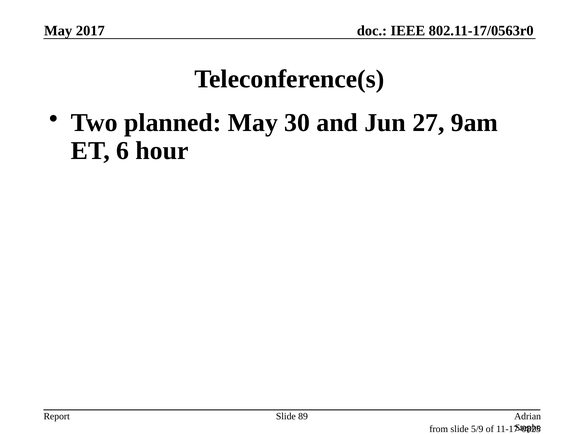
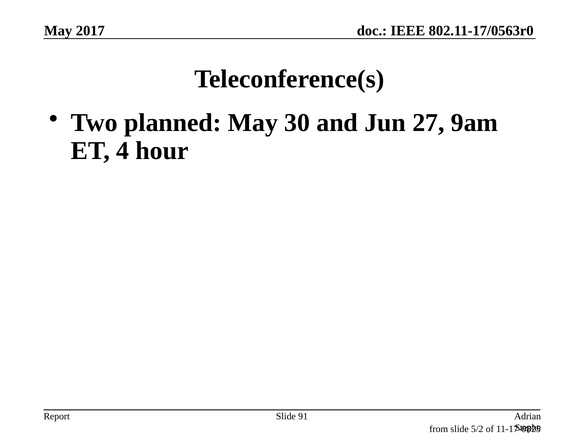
6: 6 -> 4
89: 89 -> 91
5/9: 5/9 -> 5/2
